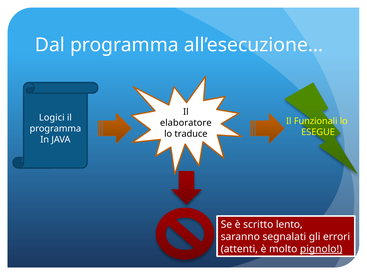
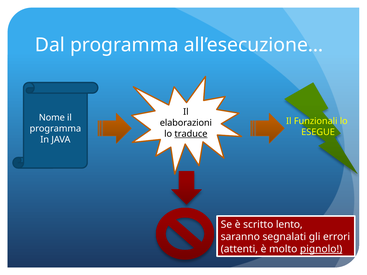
Logici: Logici -> Nome
elaboratore: elaboratore -> elaborazioni
traduce underline: none -> present
